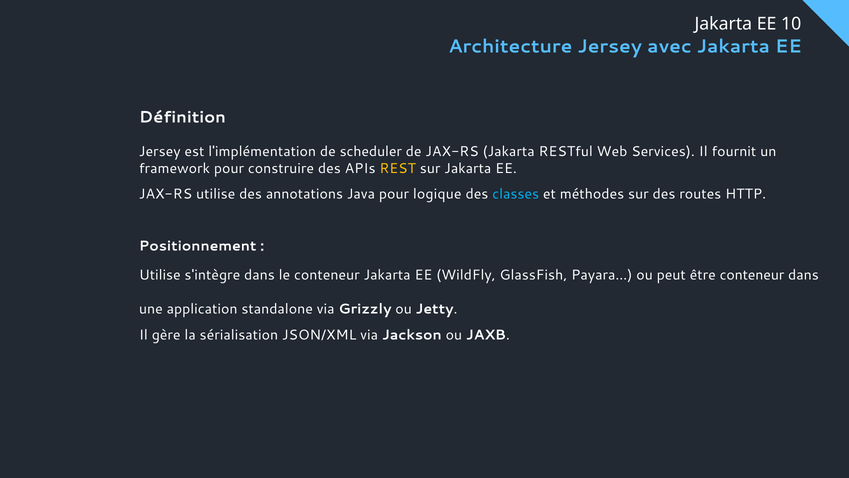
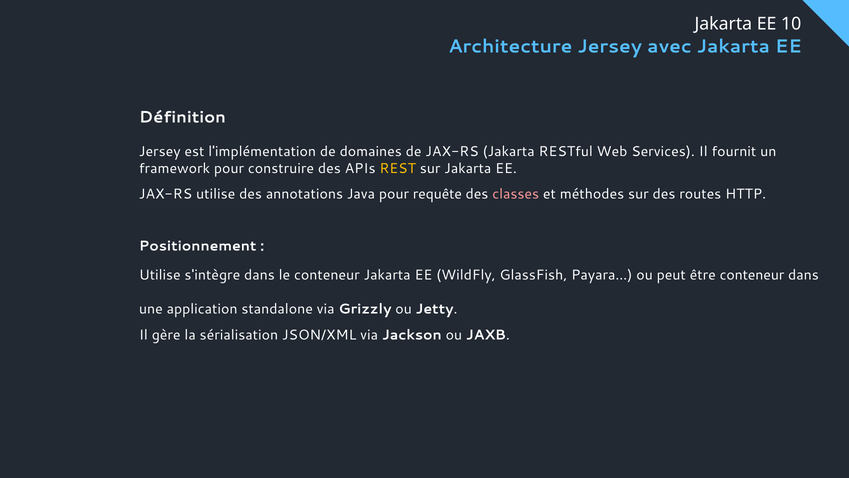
scheduler: scheduler -> domaines
logique: logique -> requête
classes colour: light blue -> pink
